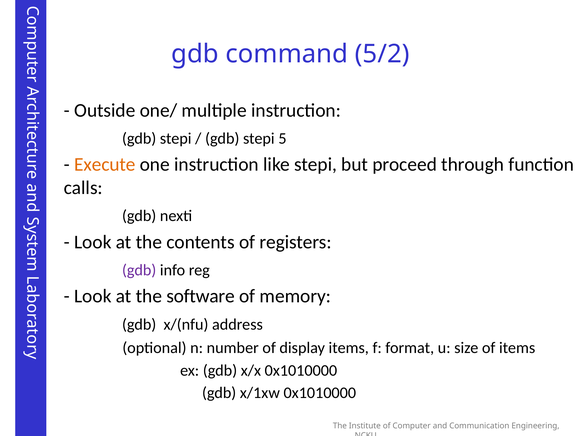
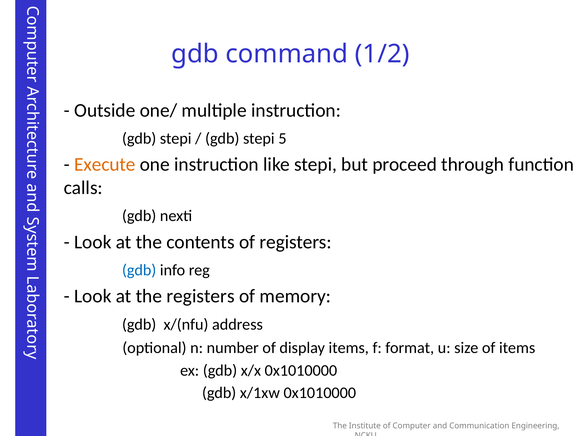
5/2: 5/2 -> 1/2
gdb at (139, 270) colour: purple -> blue
the software: software -> registers
